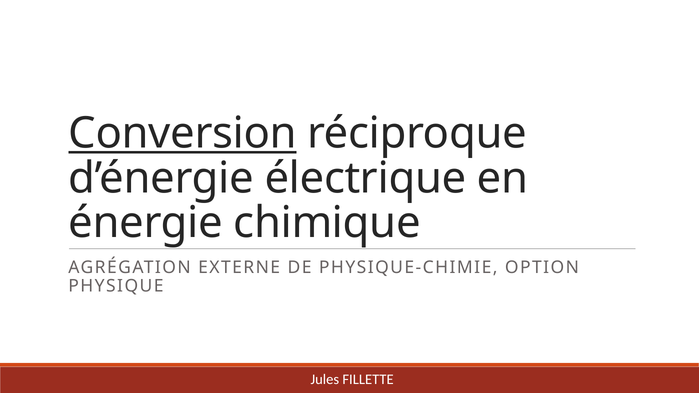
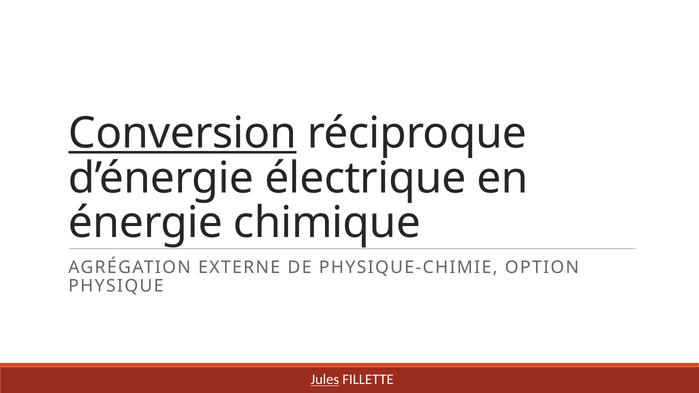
Jules underline: none -> present
